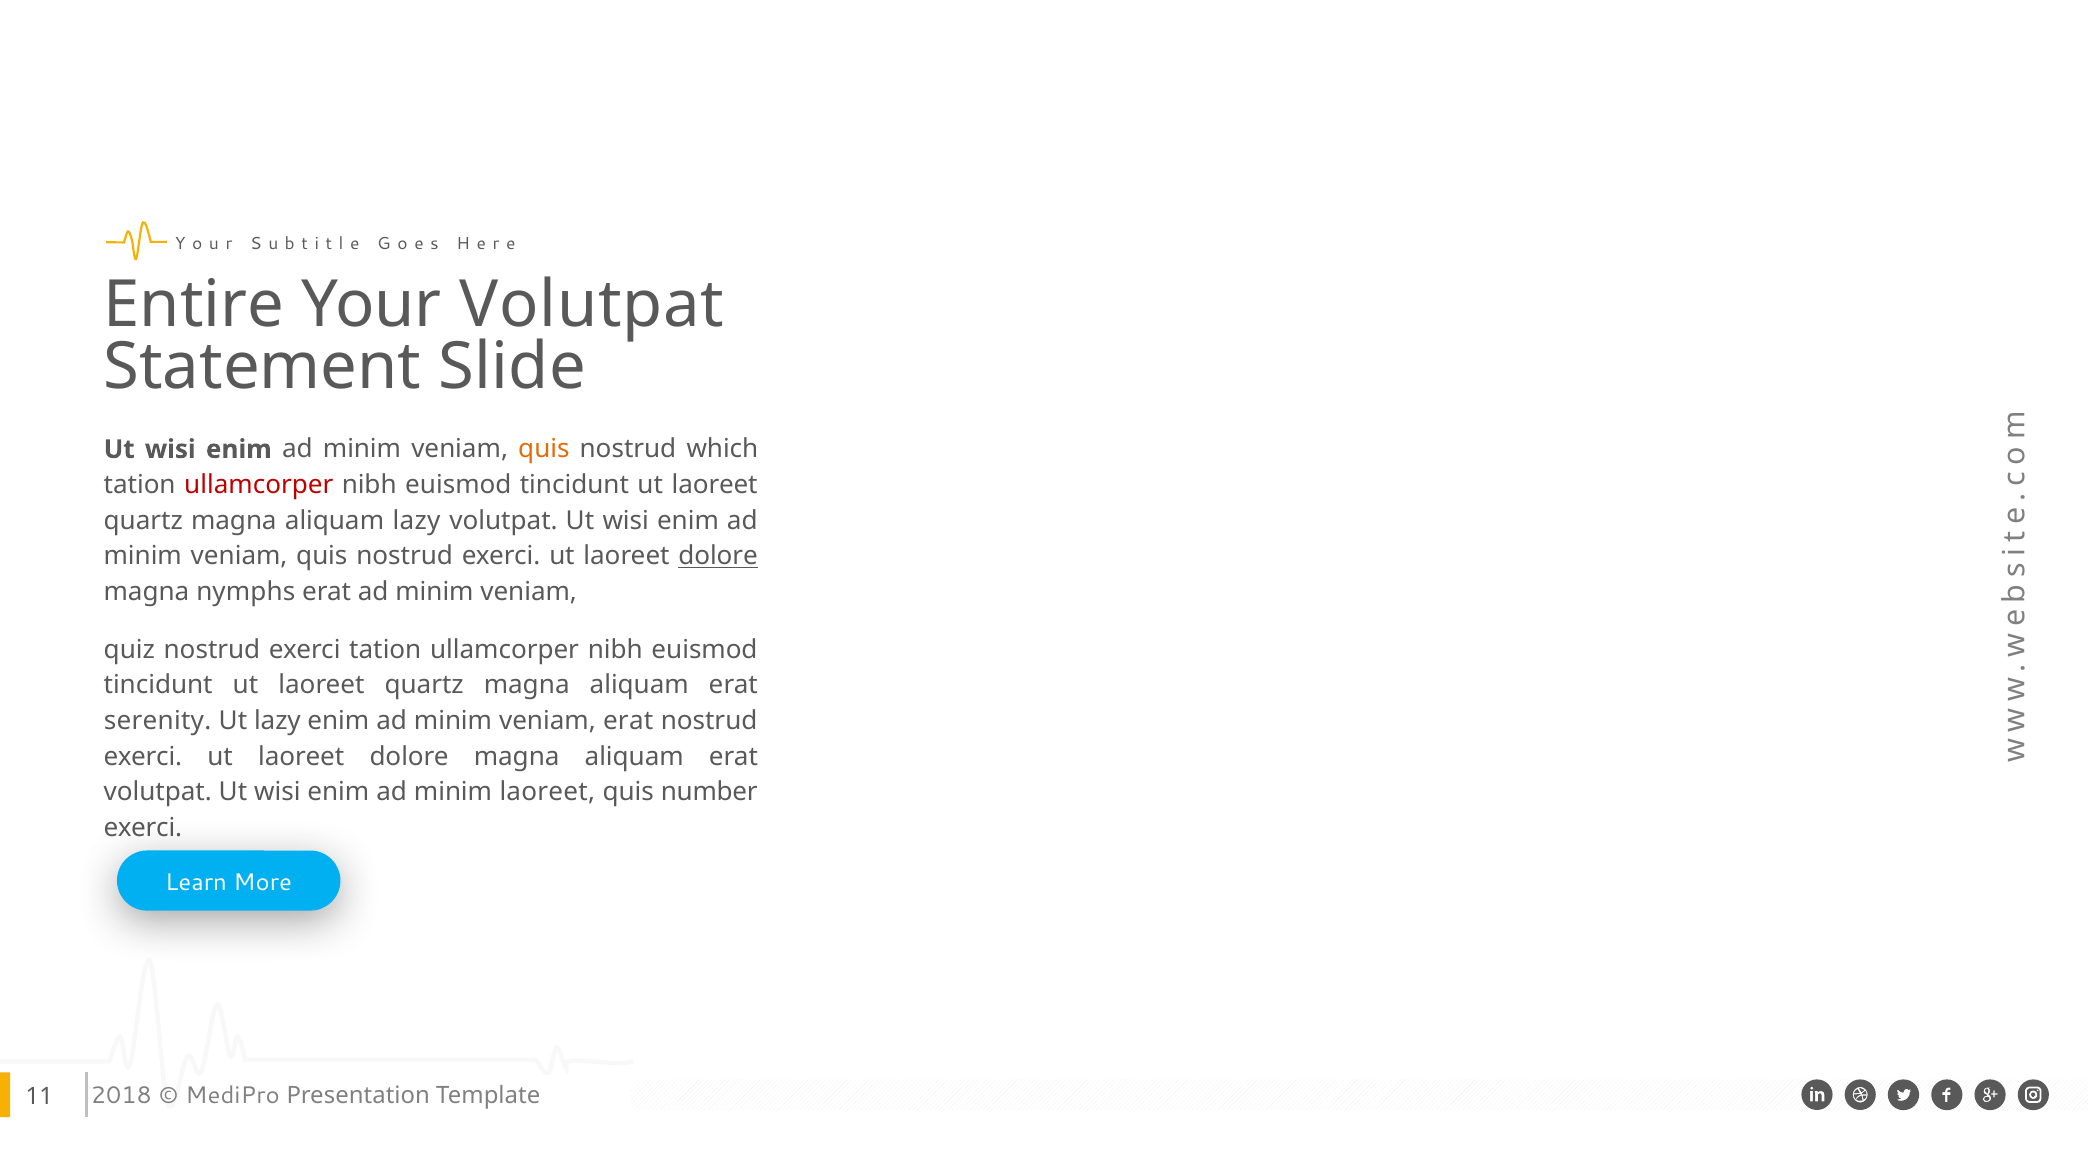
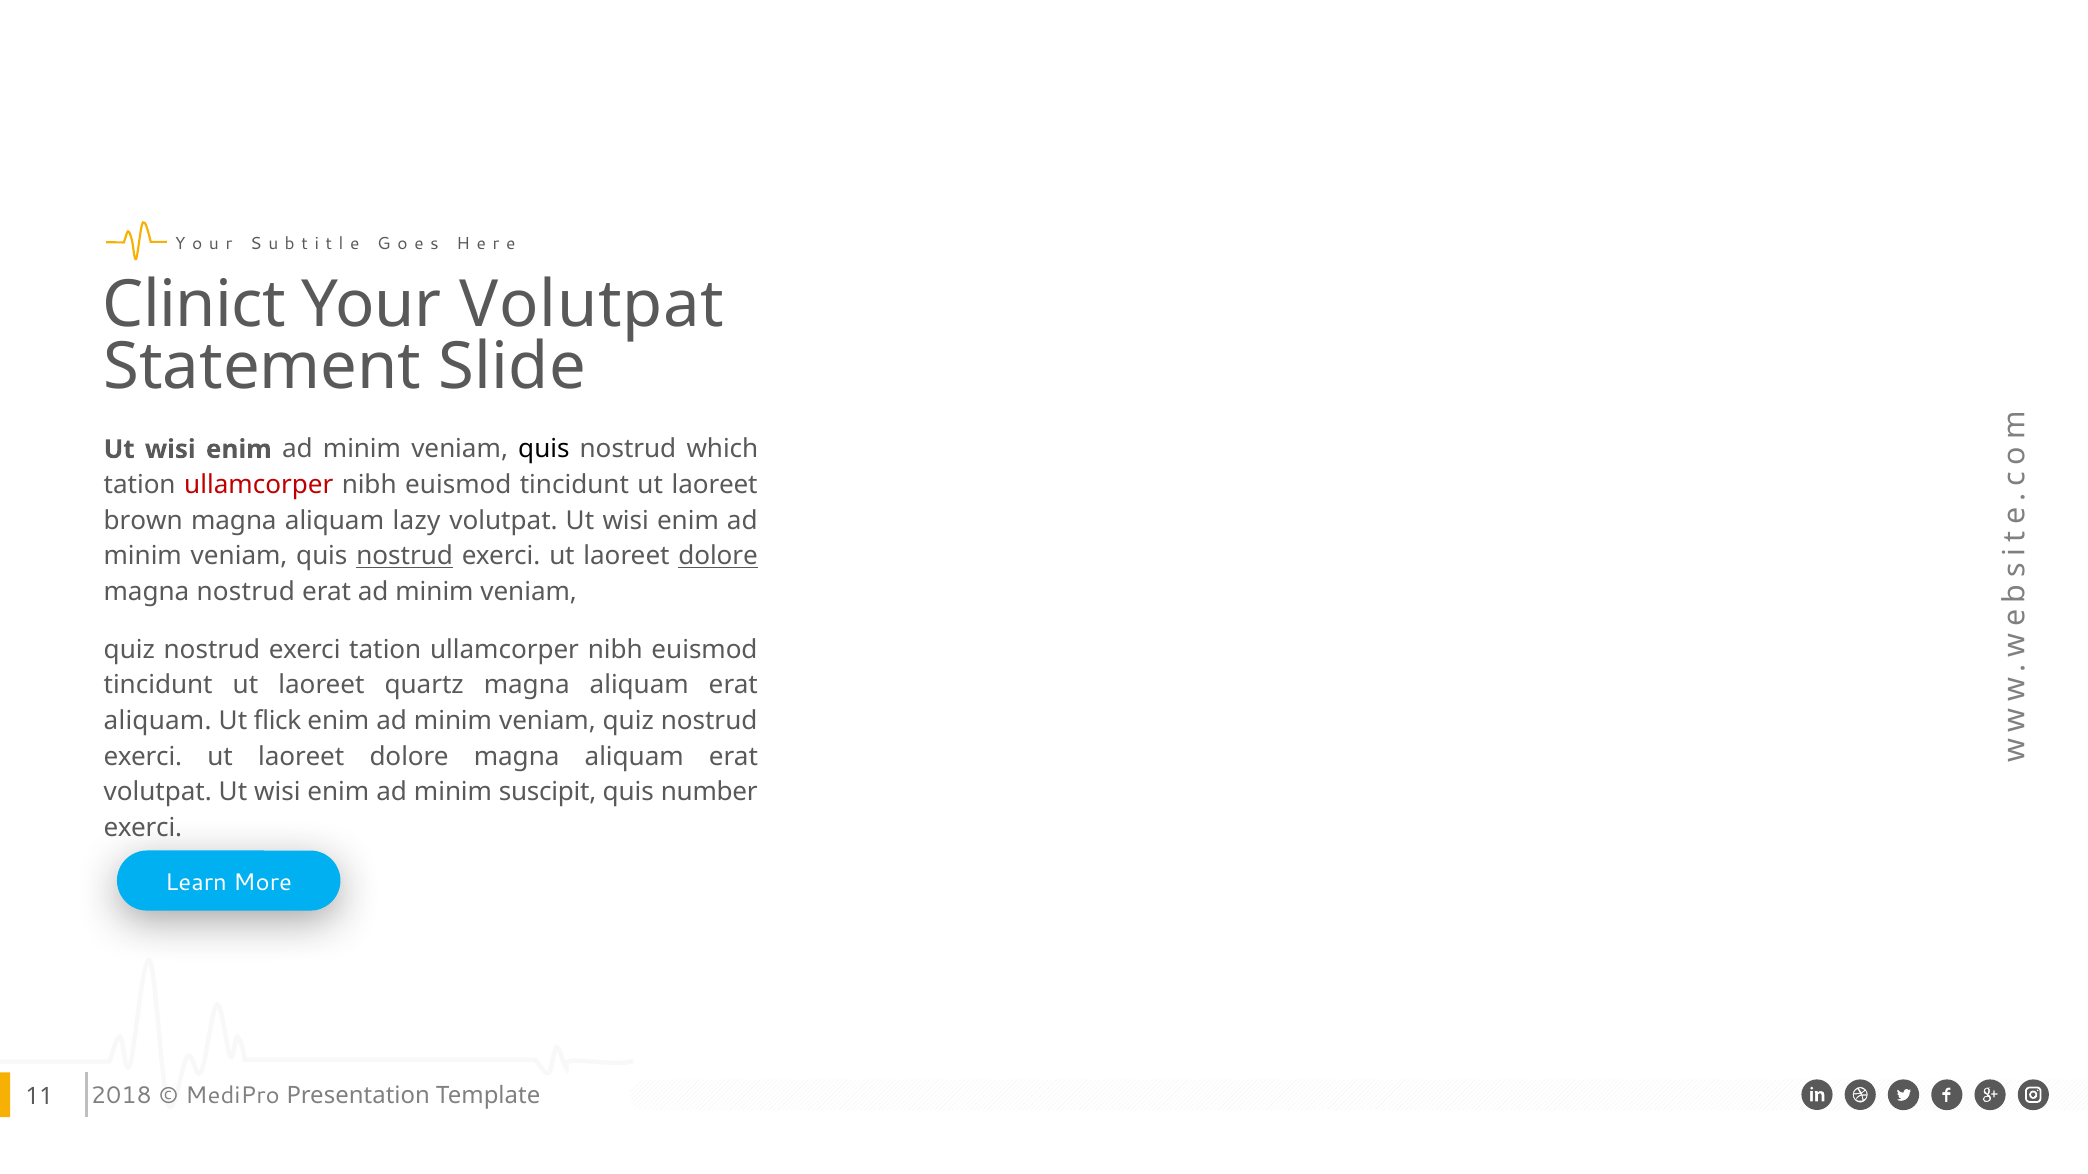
Entire: Entire -> Clinict
quis at (544, 450) colour: orange -> black
quartz at (143, 521): quartz -> brown
nostrud at (405, 557) underline: none -> present
magna nymphs: nymphs -> nostrud
serenity at (158, 721): serenity -> aliquam
Ut lazy: lazy -> flick
erat at (628, 721): erat -> quiz
minim laoreet: laoreet -> suscipit
